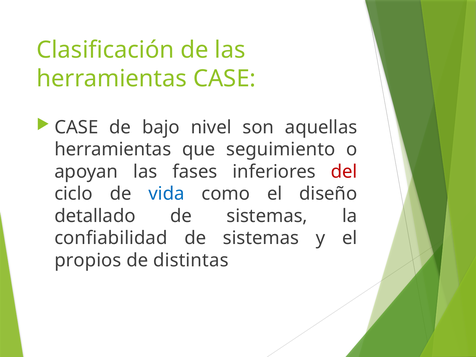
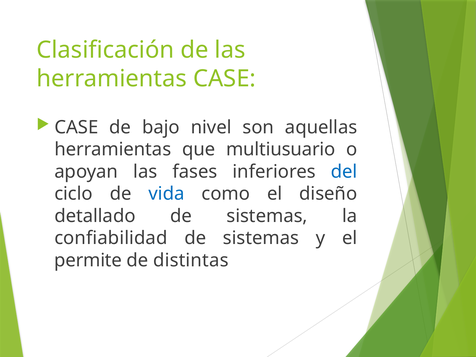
seguimiento: seguimiento -> multiusuario
del colour: red -> blue
propios: propios -> permite
